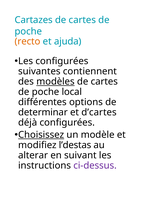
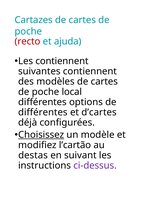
recto colour: orange -> red
Les configurées: configurées -> contiennent
modèles underline: present -> none
determinar at (43, 113): determinar -> différentes
l’destas: l’destas -> l’cartão
alterar: alterar -> destas
